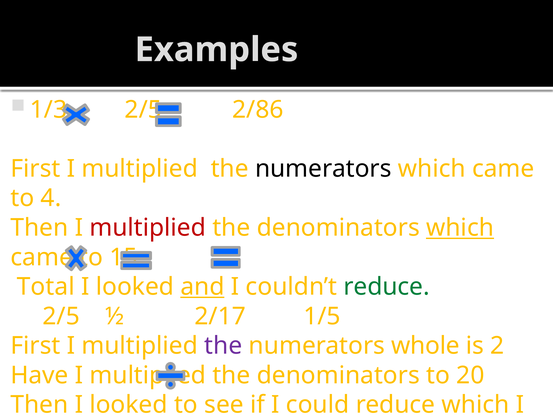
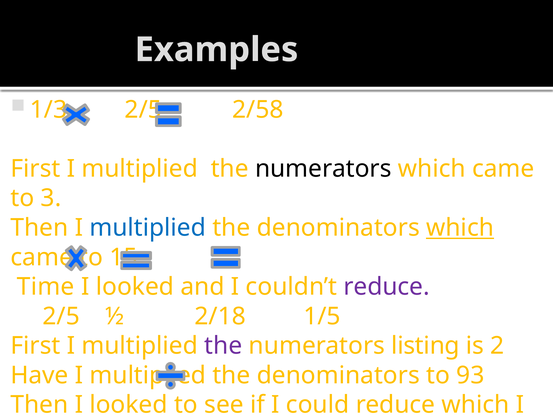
2/86: 2/86 -> 2/58
4: 4 -> 3
multiplied at (148, 228) colour: red -> blue
Total: Total -> Time
and underline: present -> none
reduce at (387, 287) colour: green -> purple
2/17: 2/17 -> 2/18
whole: whole -> listing
20: 20 -> 93
